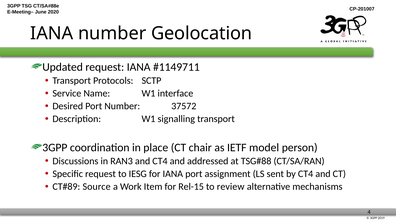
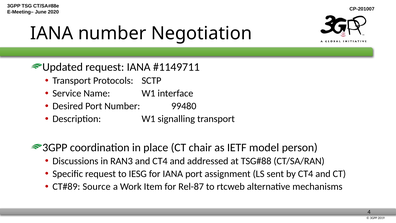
Geolocation: Geolocation -> Negotiation
37572: 37572 -> 99480
Rel-15: Rel-15 -> Rel-87
review: review -> rtcweb
